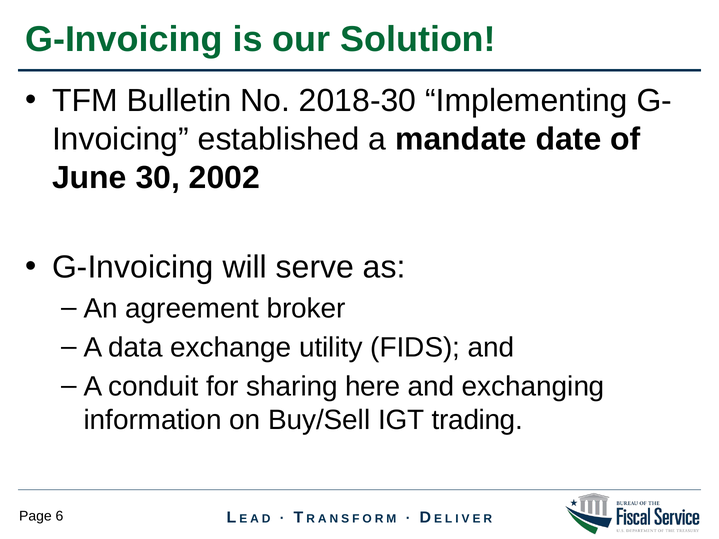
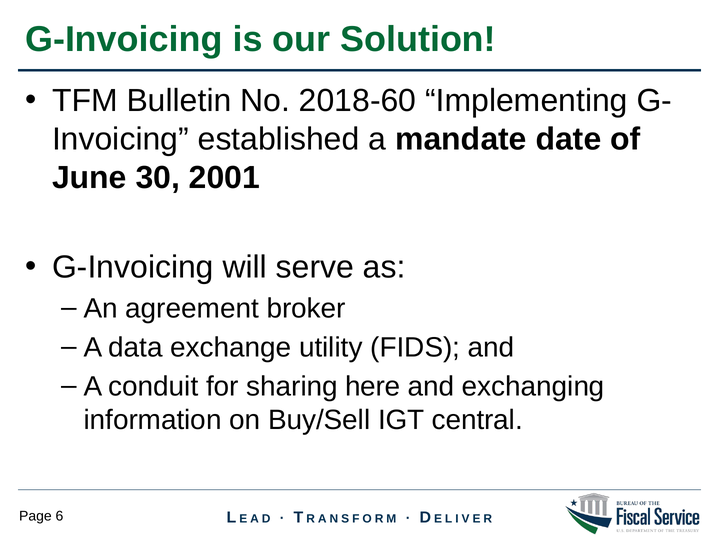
2018-30: 2018-30 -> 2018-60
2002: 2002 -> 2001
trading: trading -> central
